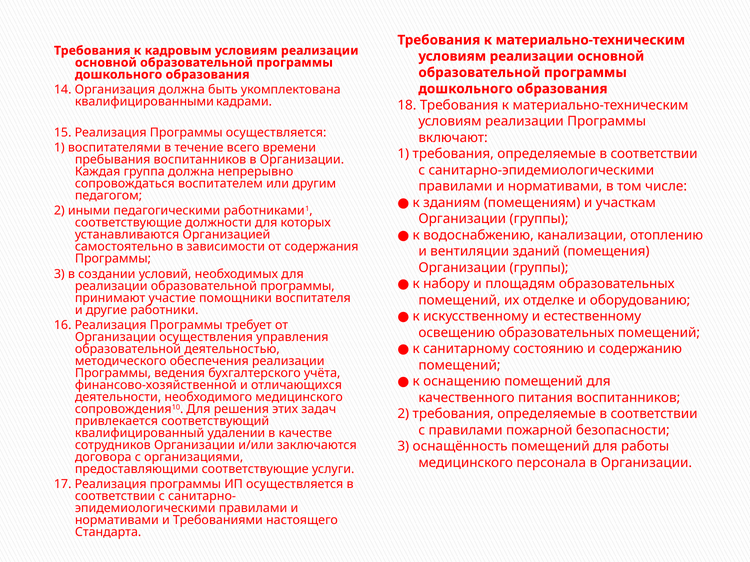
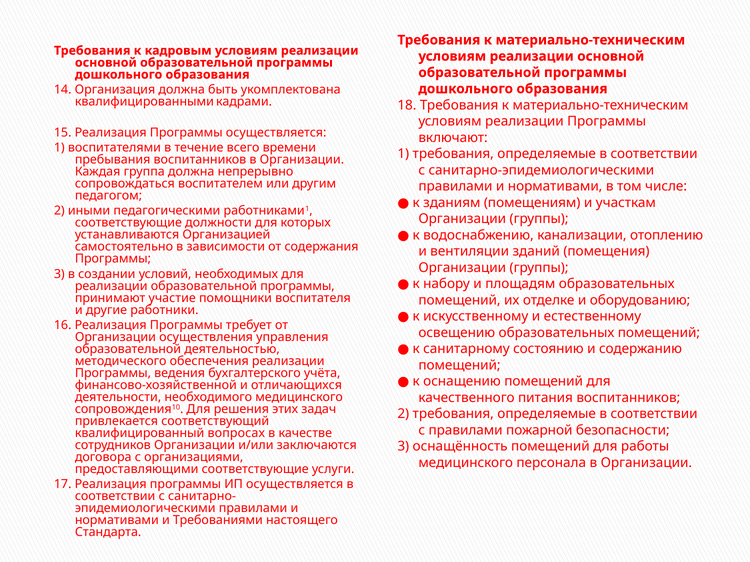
удалении: удалении -> вопросах
